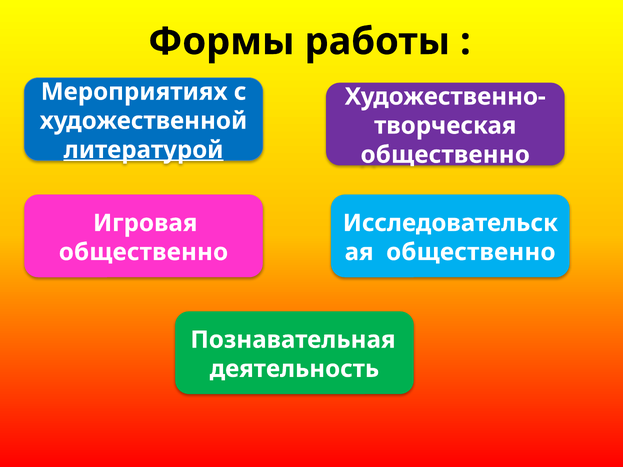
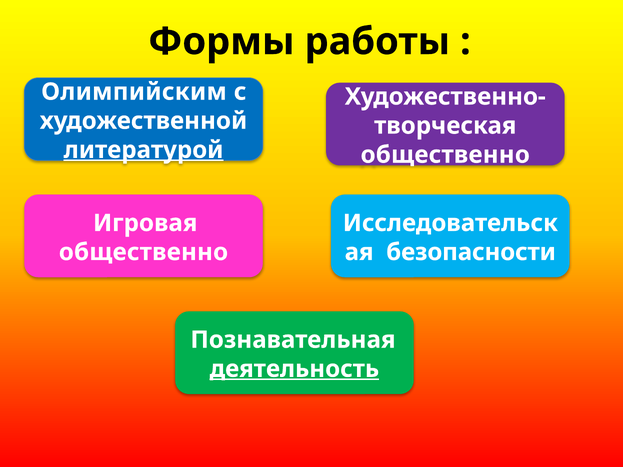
Мероприятиях: Мероприятиях -> Олимпийским
общественно at (471, 252): общественно -> безопасности
деятельность underline: none -> present
